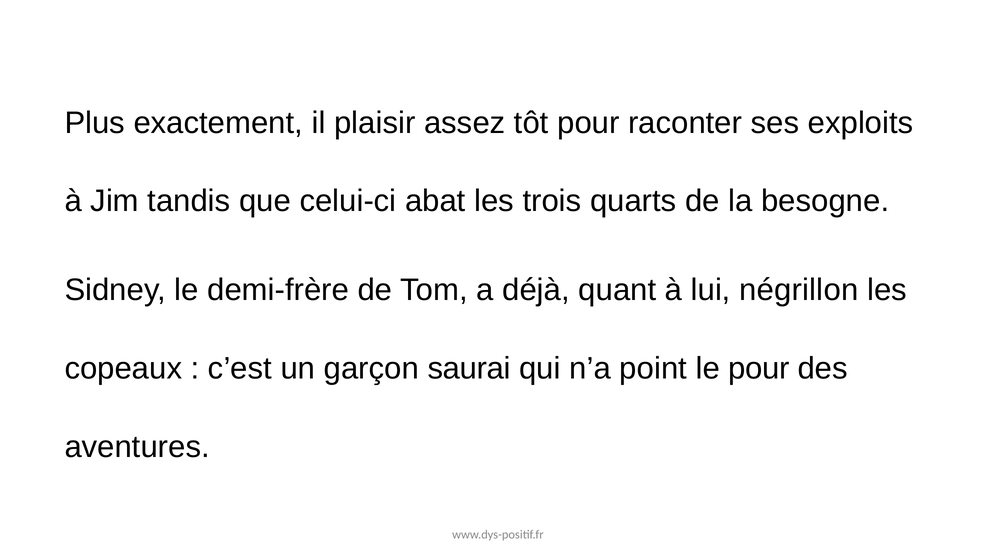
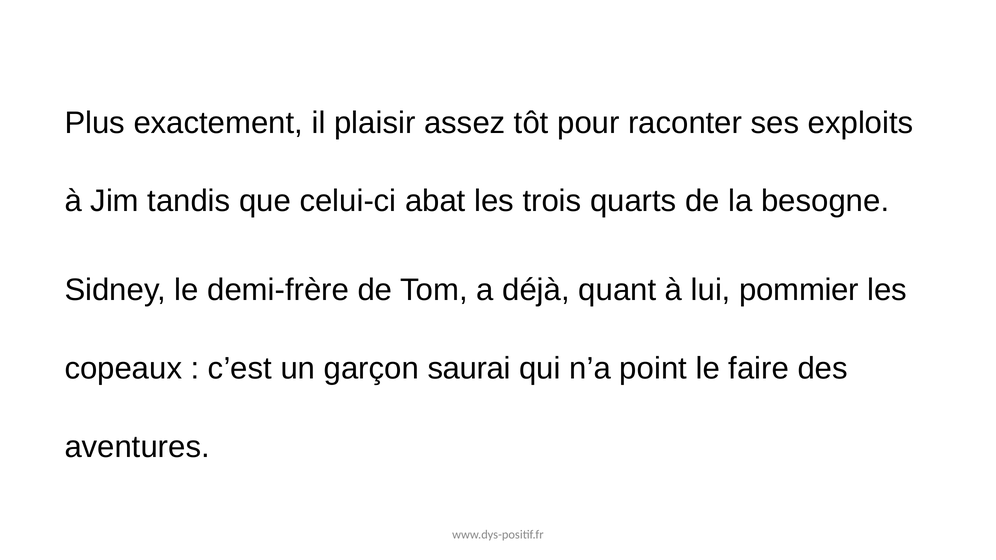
négrillon: négrillon -> pommier
le pour: pour -> faire
